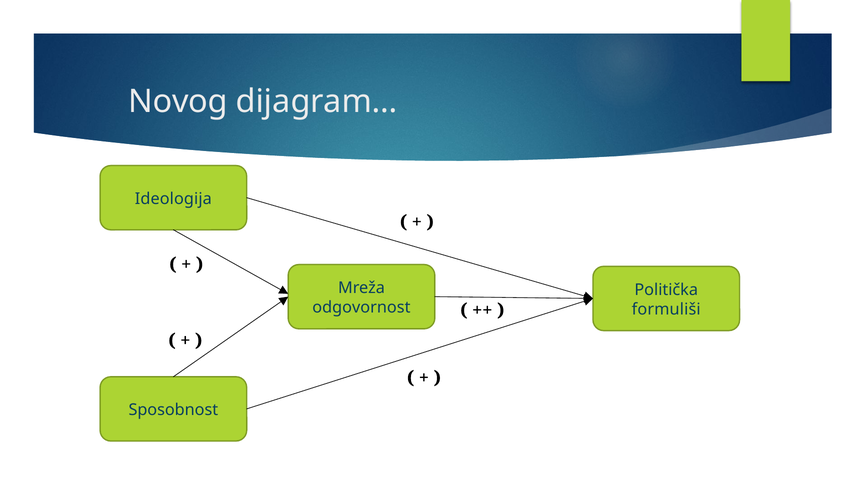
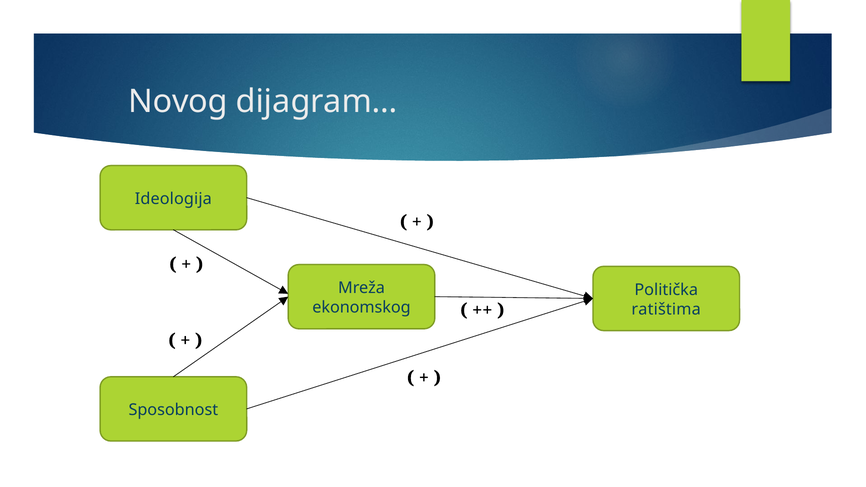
odgovornost: odgovornost -> ekonomskog
formuliši: formuliši -> ratištima
